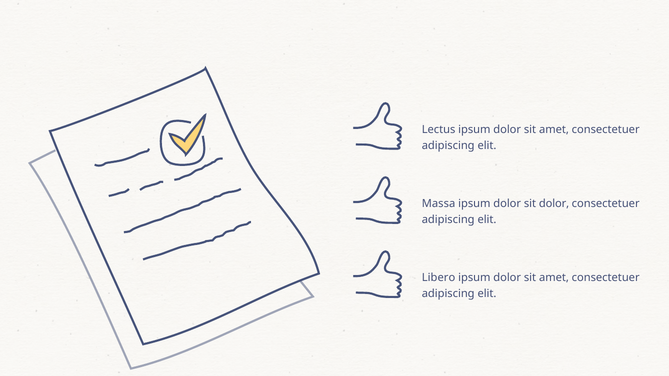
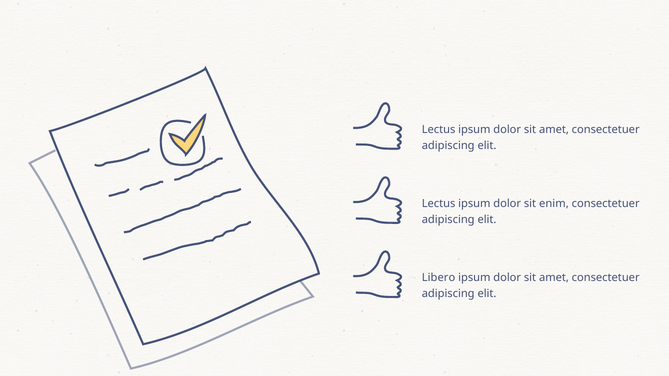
Massa at (439, 204): Massa -> Lectus
sit dolor: dolor -> enim
